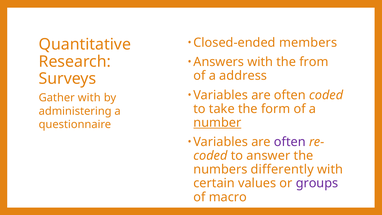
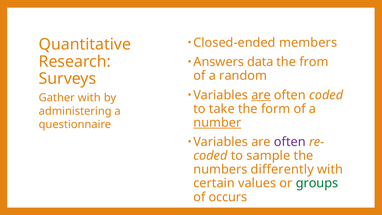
Answers with: with -> data
address: address -> random
are at (261, 95) underline: none -> present
answer: answer -> sample
groups colour: purple -> green
macro: macro -> occurs
